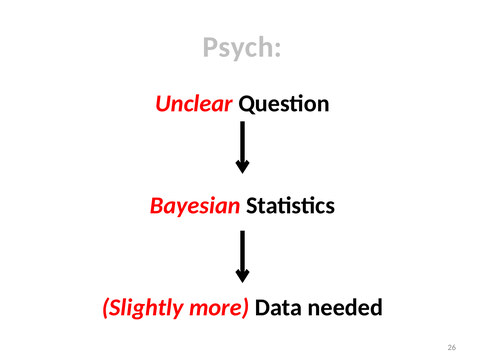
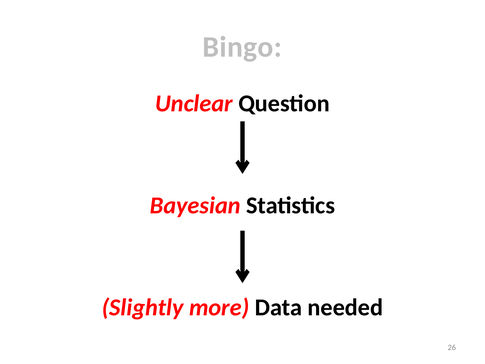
Psych: Psych -> Bingo
